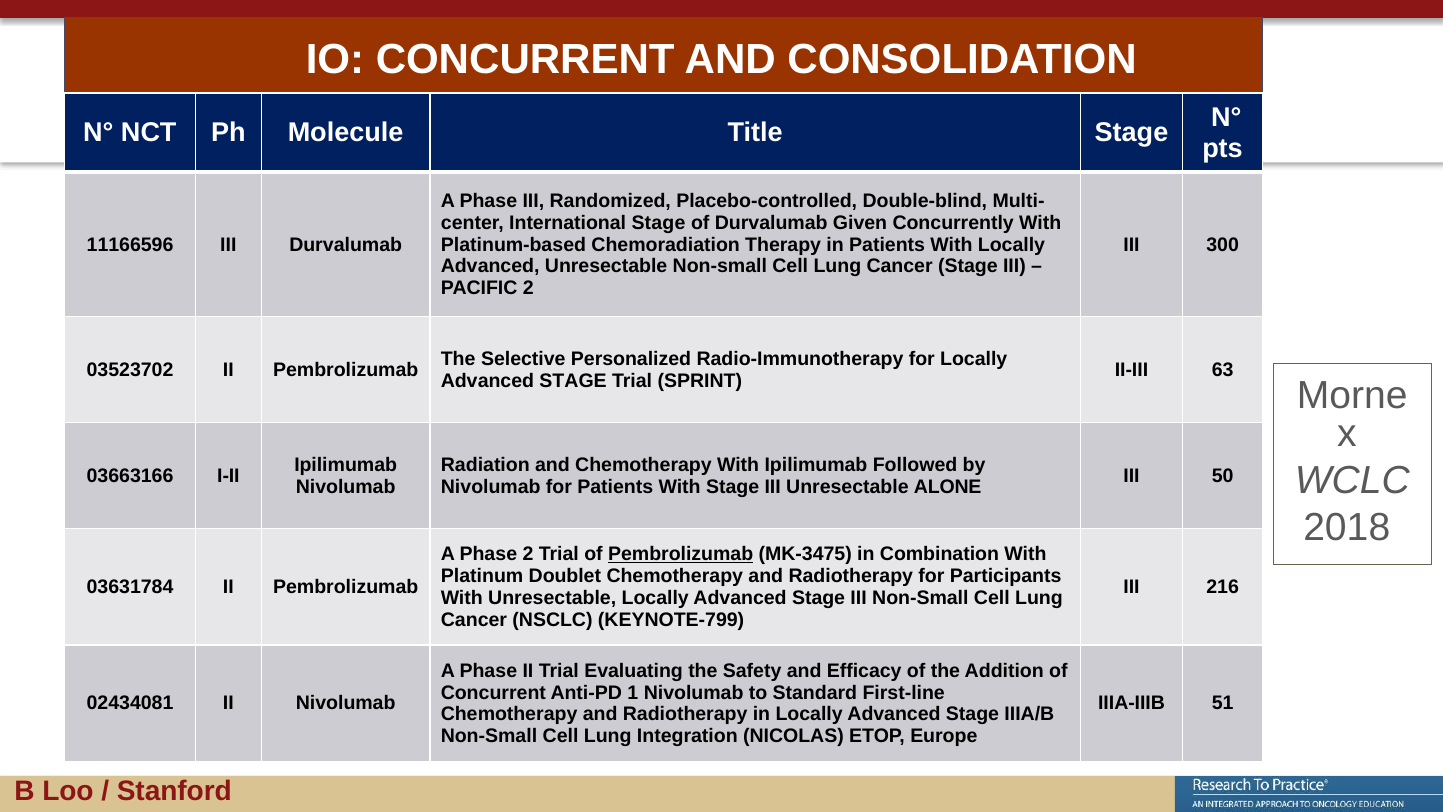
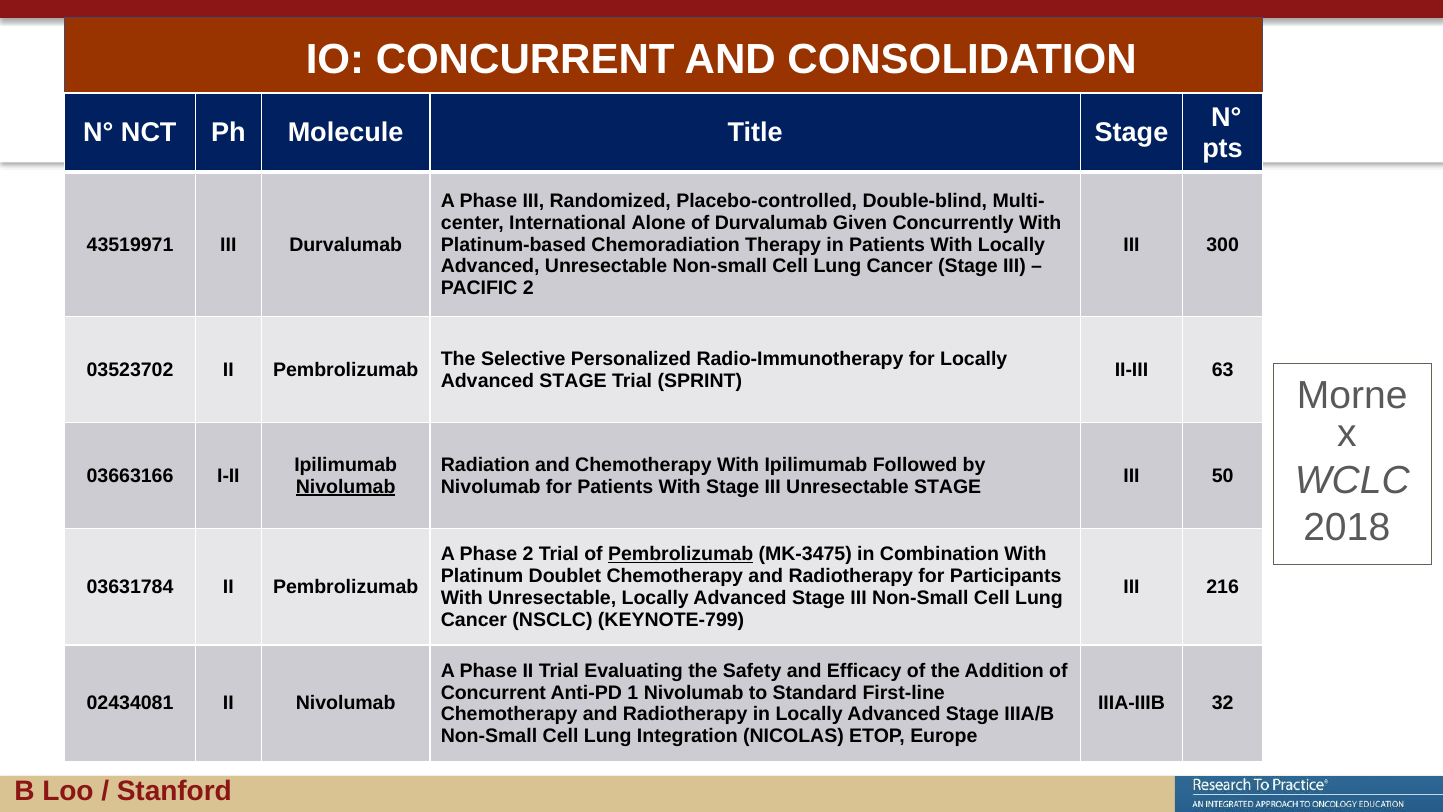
International Stage: Stage -> Alone
11166596: 11166596 -> 43519971
Nivolumab at (346, 486) underline: none -> present
Unresectable ALONE: ALONE -> STAGE
51: 51 -> 32
